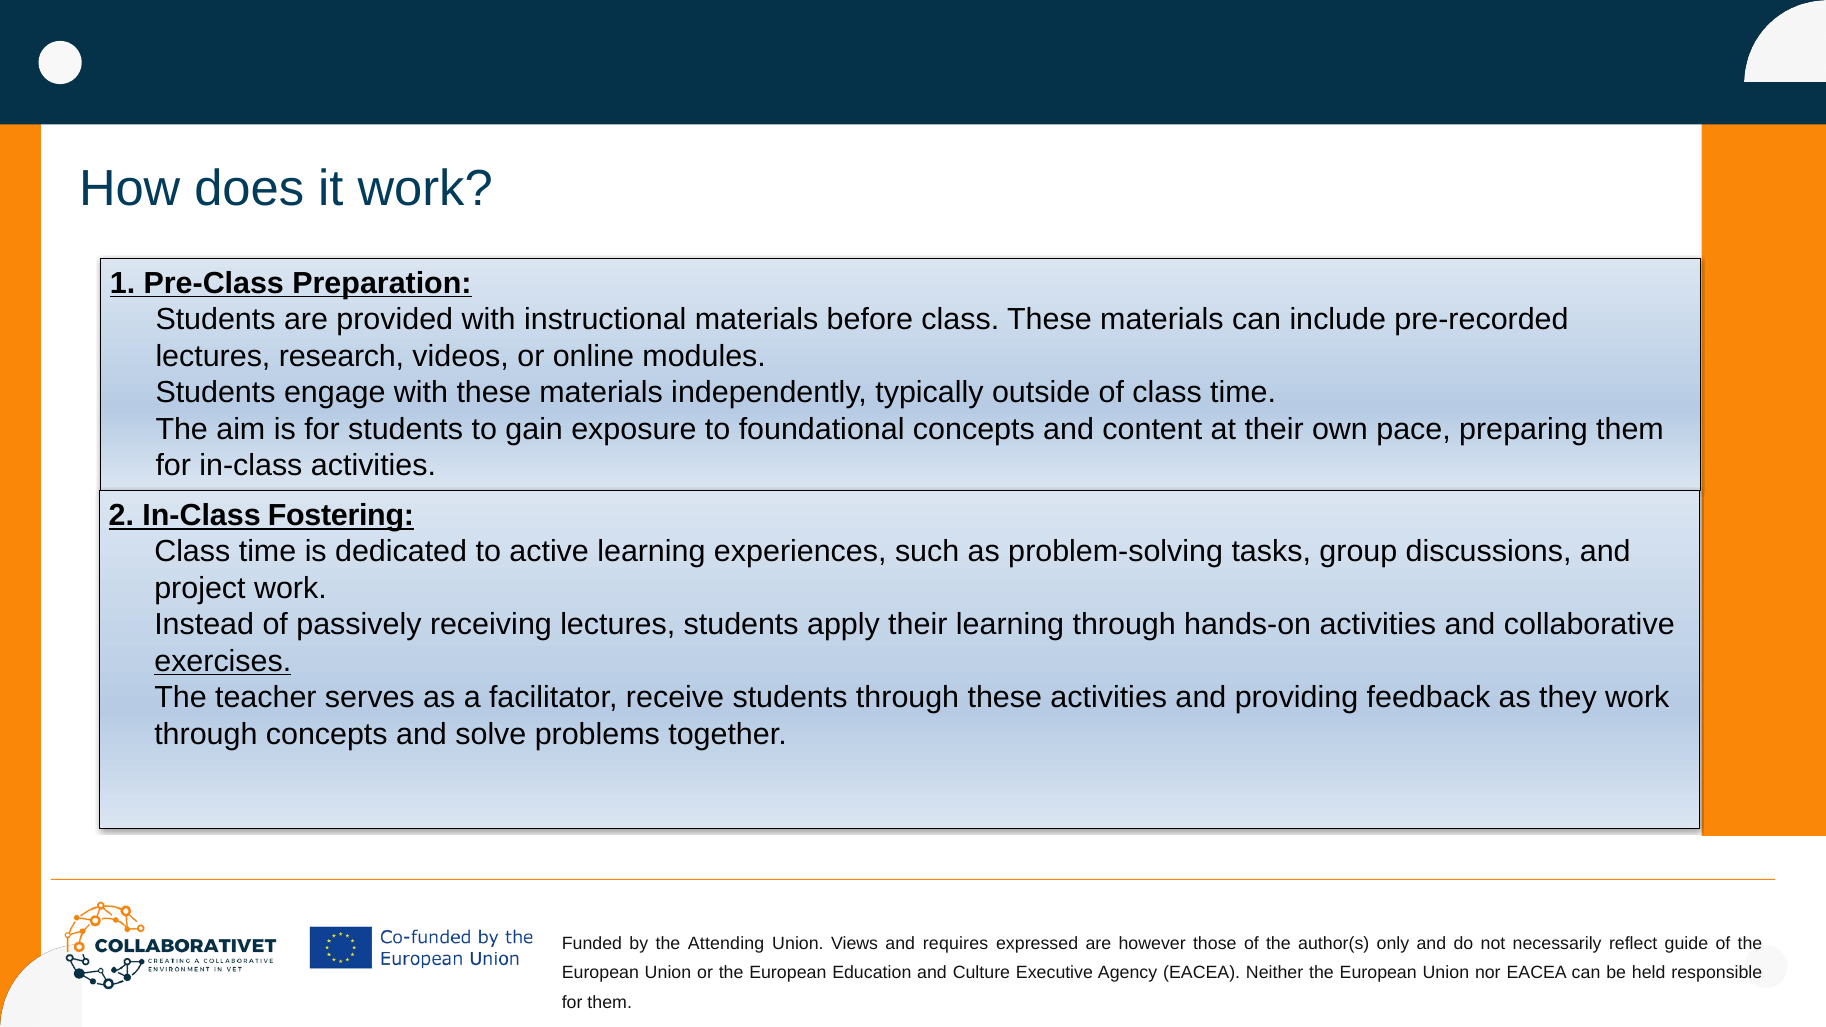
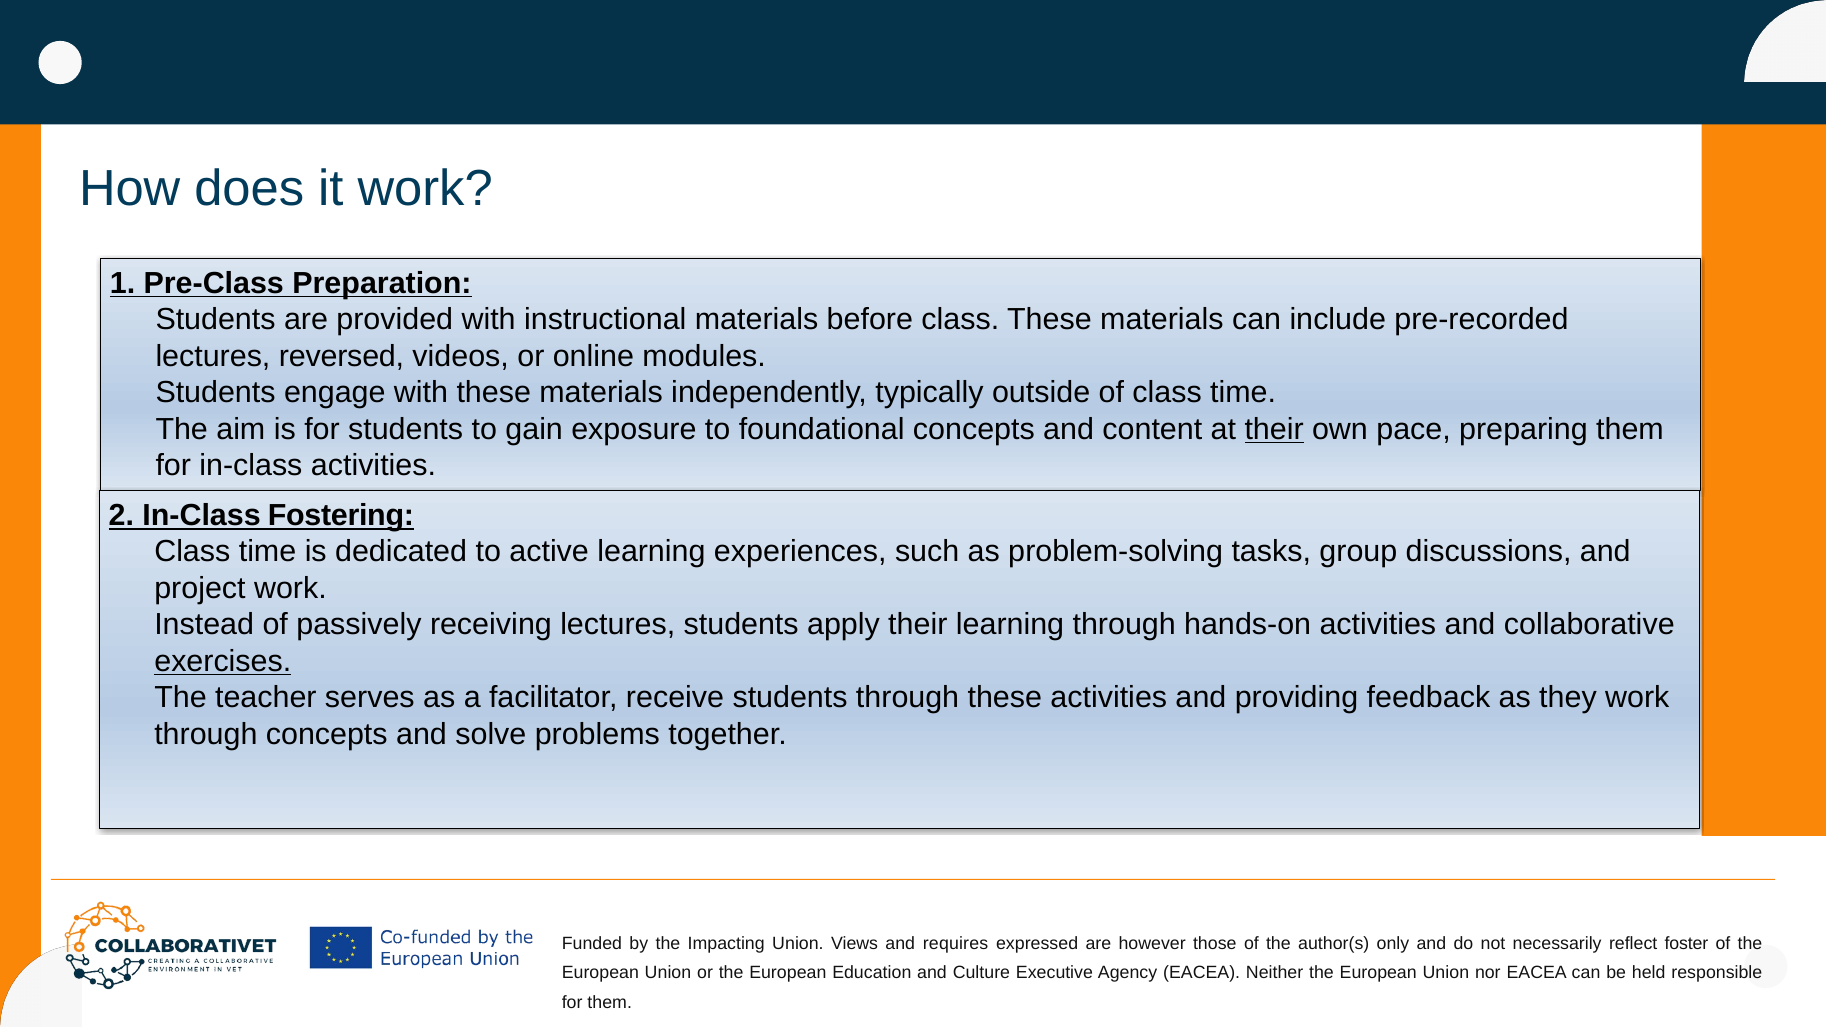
research: research -> reversed
their at (1274, 429) underline: none -> present
Attending: Attending -> Impacting
guide: guide -> foster
